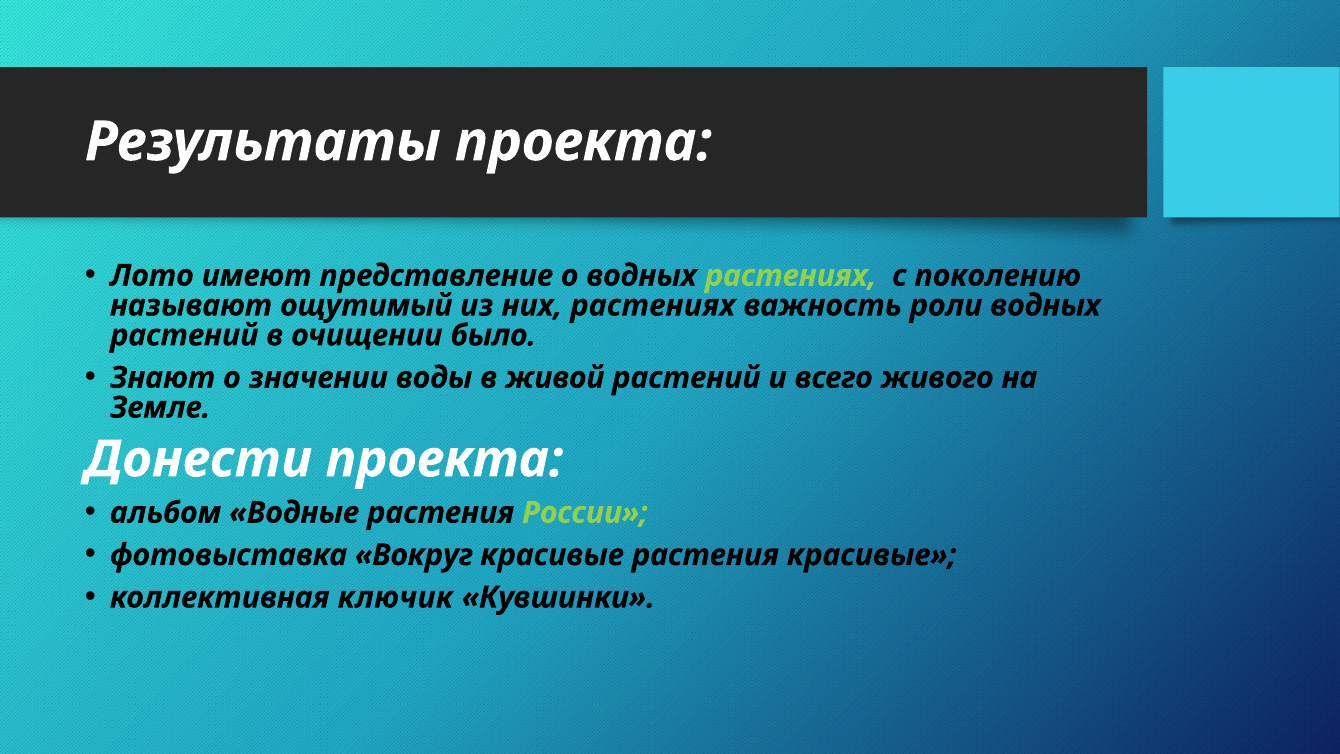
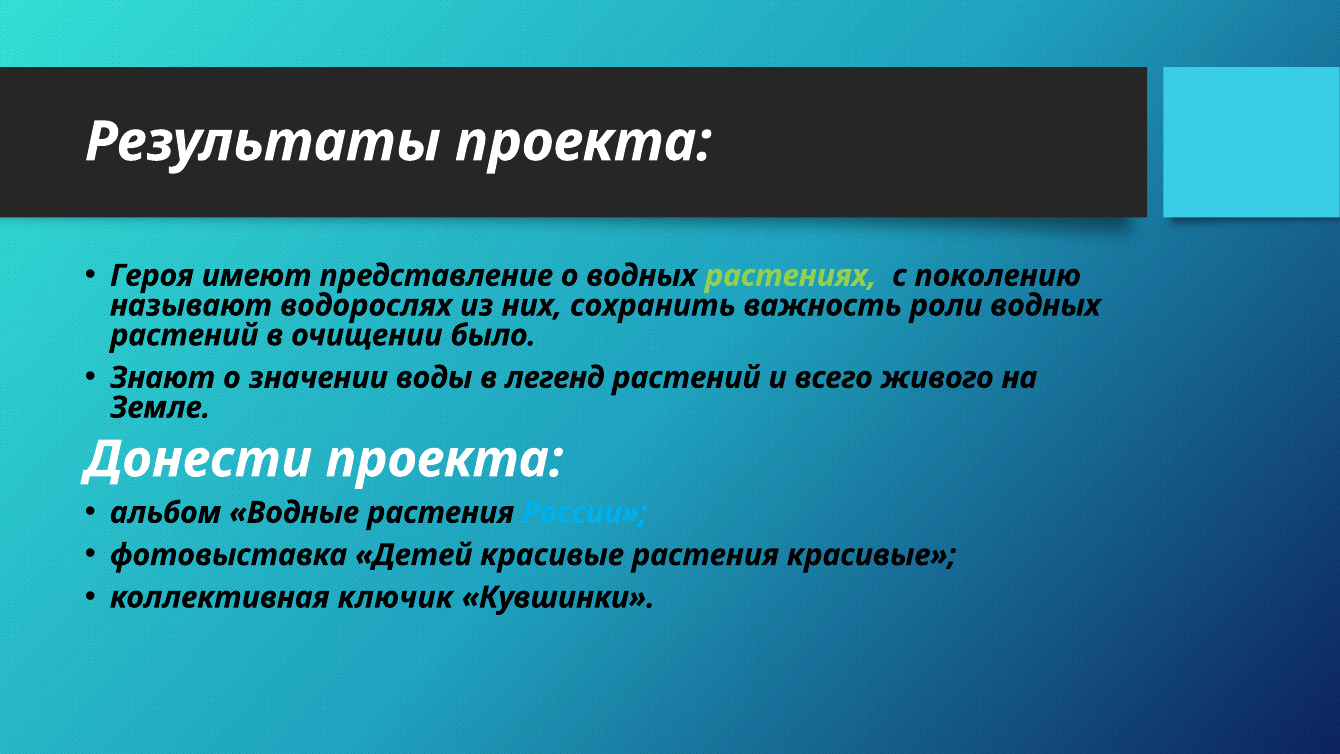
Лото: Лото -> Героя
ощутимый: ощутимый -> водорослях
них растениях: растениях -> сохранить
живой: живой -> легенд
России colour: light green -> light blue
Вокруг: Вокруг -> Детей
